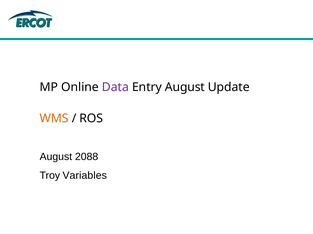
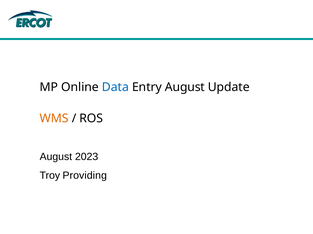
Data colour: purple -> blue
2088: 2088 -> 2023
Variables: Variables -> Providing
